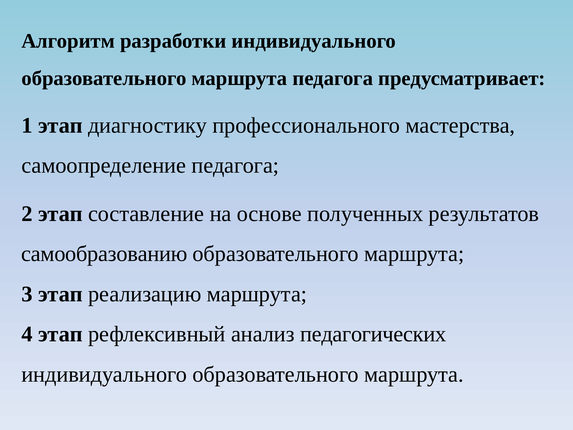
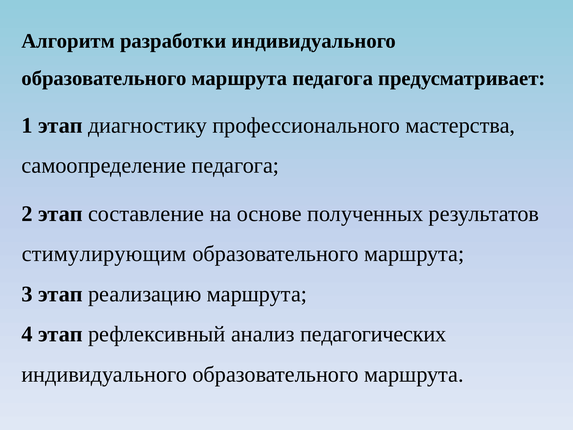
самообразованию: самообразованию -> стимулирующим
